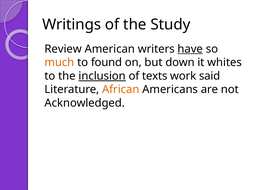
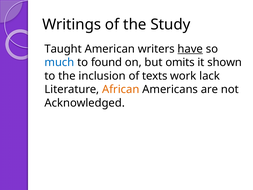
Review: Review -> Taught
much colour: orange -> blue
down: down -> omits
whites: whites -> shown
inclusion underline: present -> none
said: said -> lack
